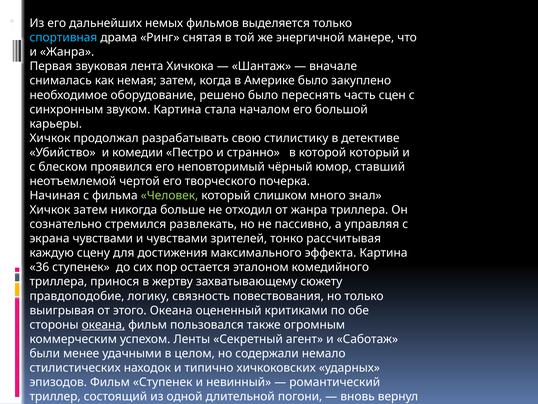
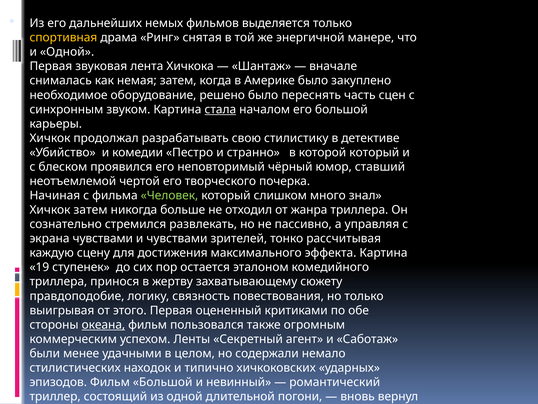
спортивная colour: light blue -> yellow
и Жанра: Жанра -> Одной
стала at (220, 109) underline: none -> present
36: 36 -> 19
этого Океана: Океана -> Первая
Фильм Ступенек: Ступенек -> Большой
